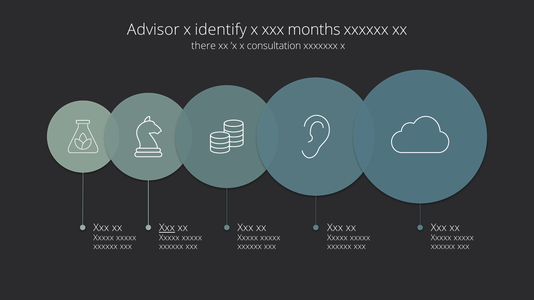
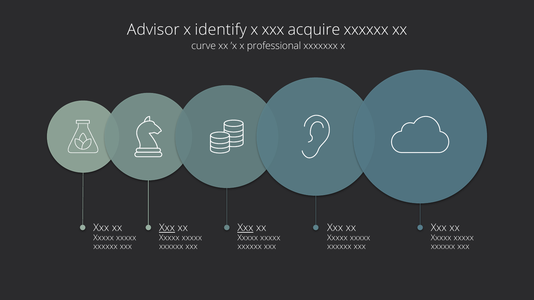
months: months -> acquire
there: there -> curve
consultation: consultation -> professional
Xxx at (245, 228) underline: none -> present
